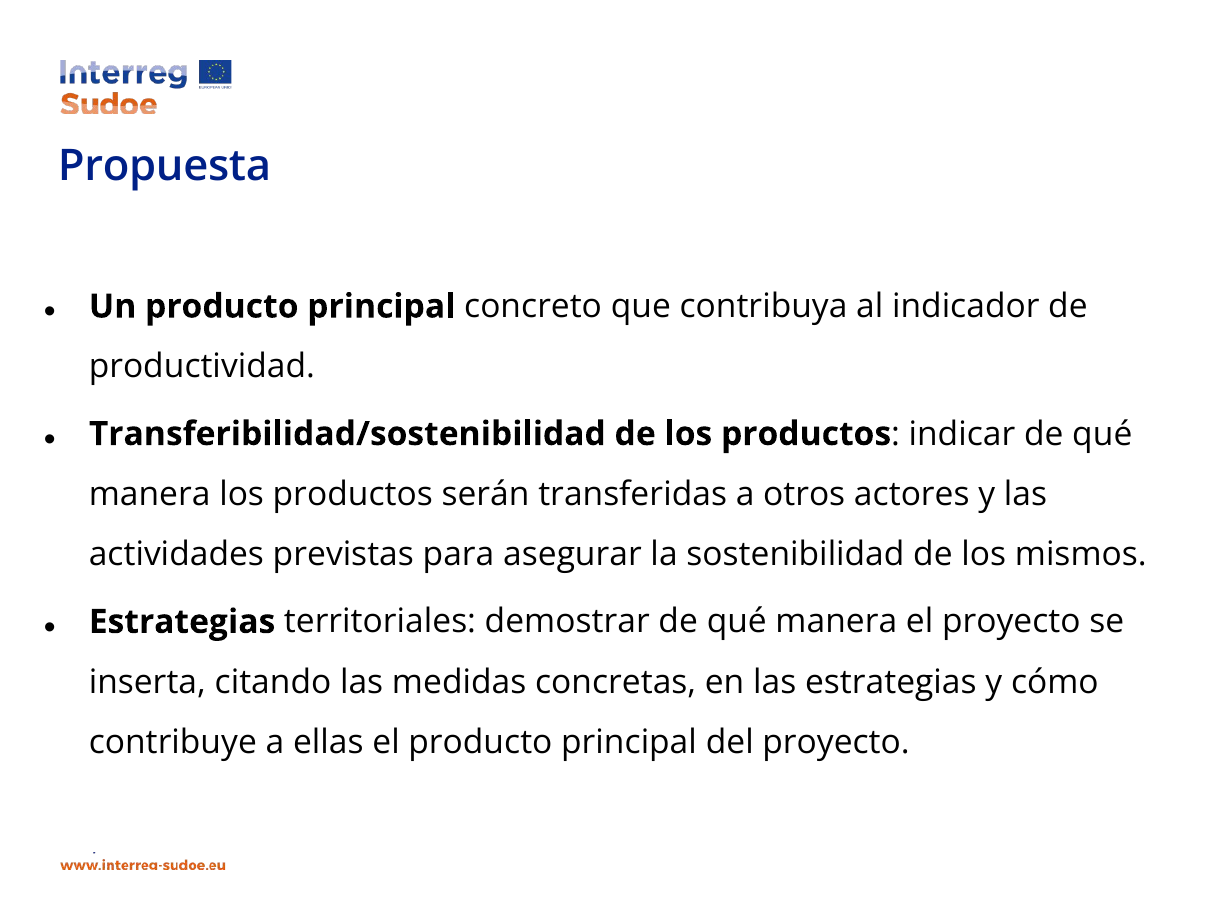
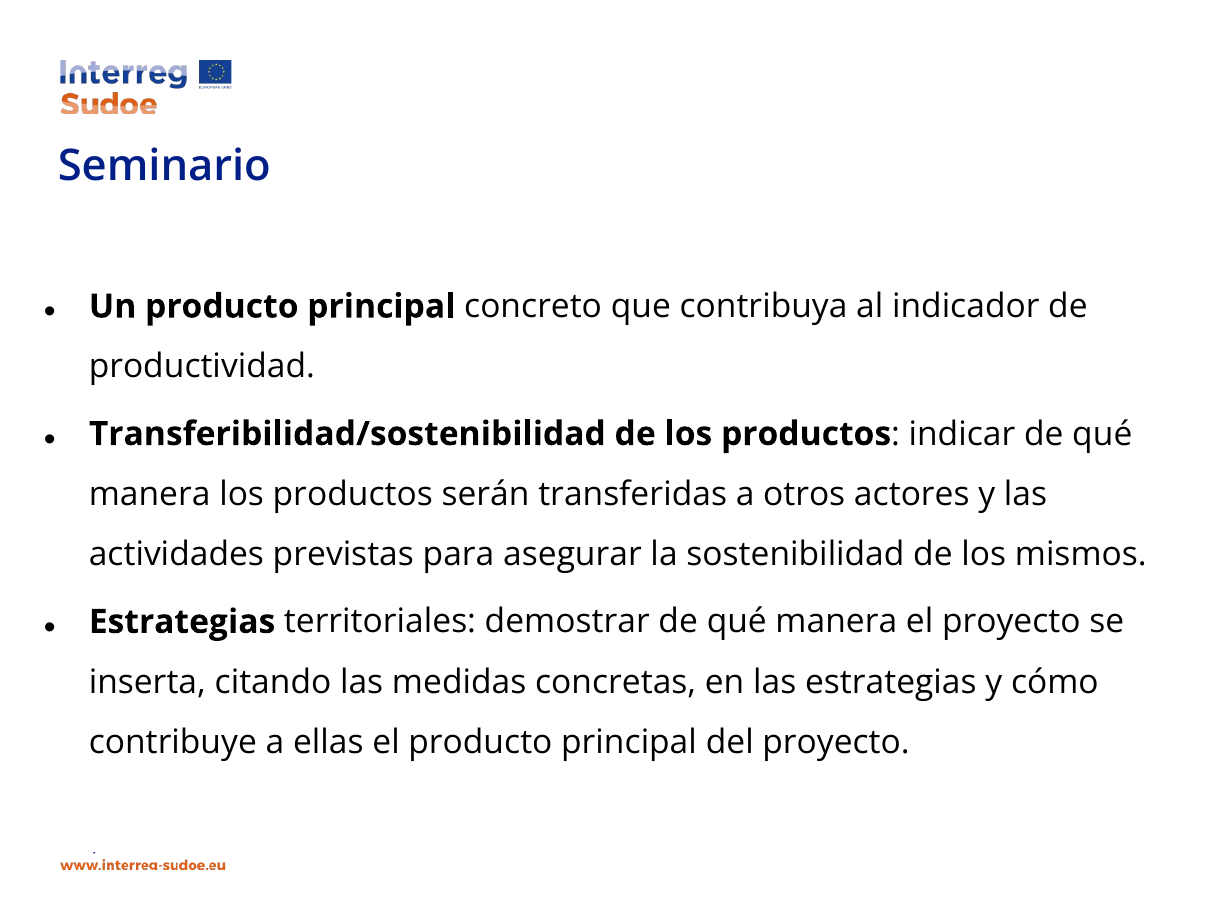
Propuesta: Propuesta -> Seminario
